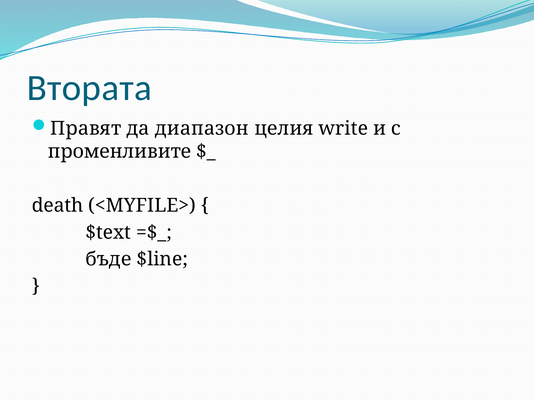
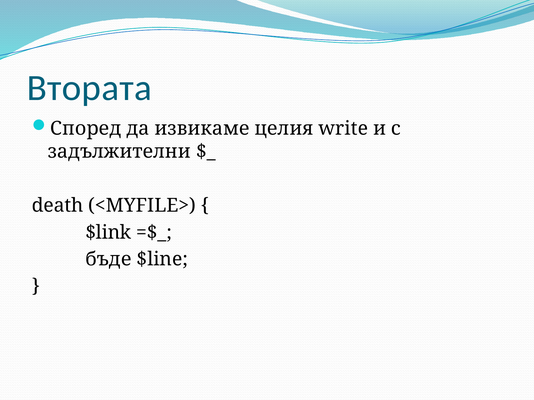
Правят: Правят -> Според
диапазон: диапазон -> извикаме
променливите: променливите -> задължителни
$text: $text -> $link
